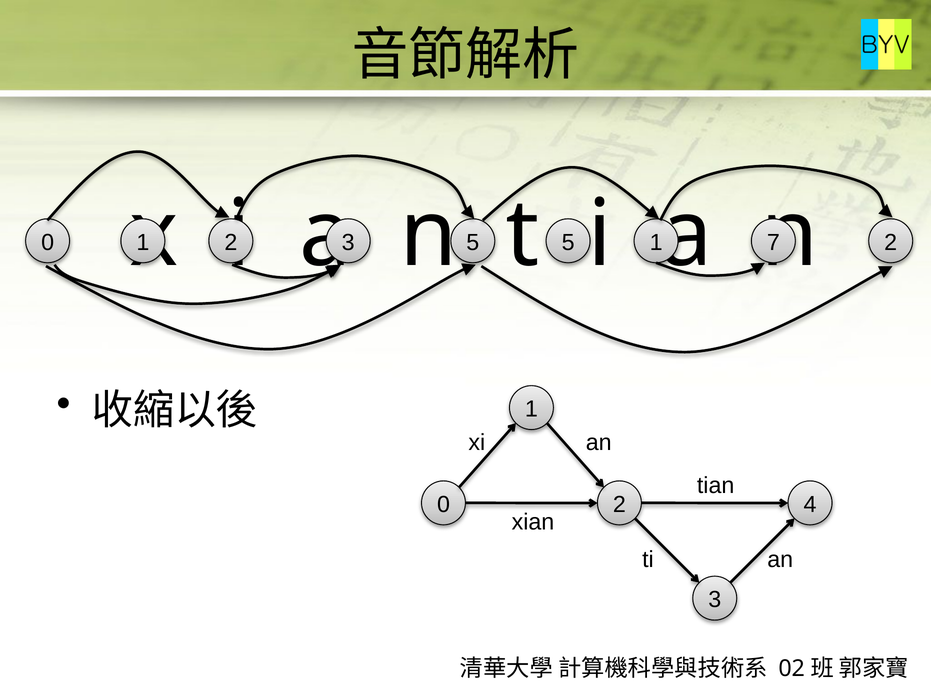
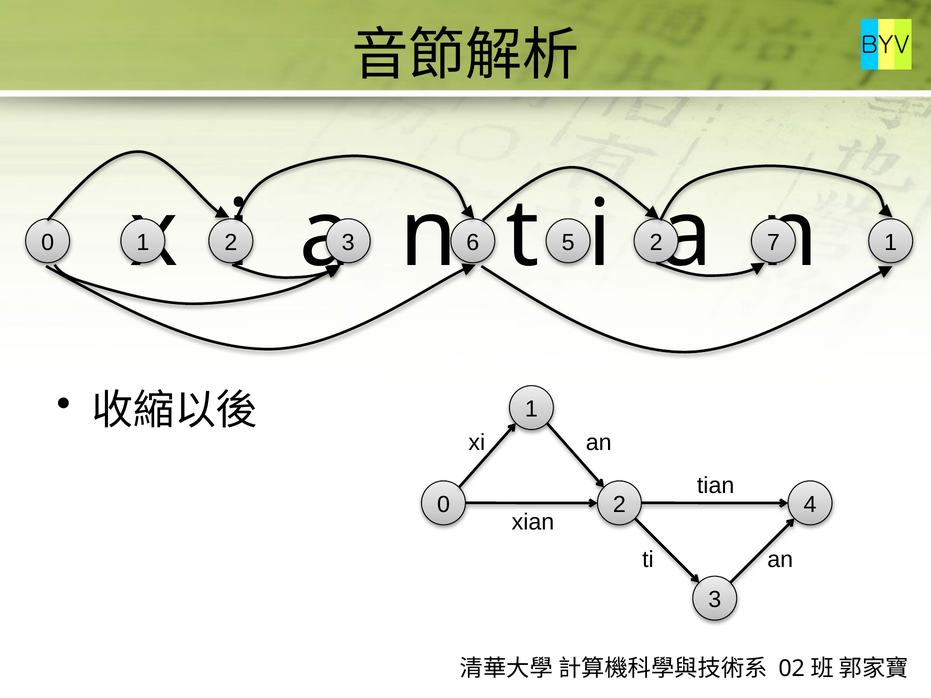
5 at (473, 242): 5 -> 6
5 1: 1 -> 2
2 at (891, 242): 2 -> 1
